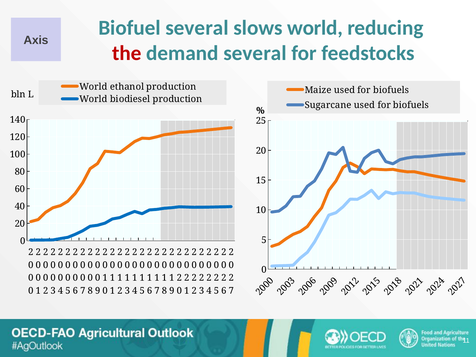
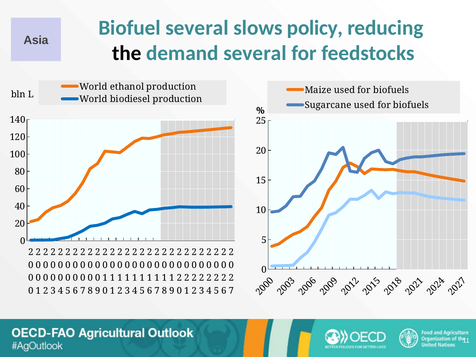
slows world: world -> policy
Axis: Axis -> Asia
the colour: red -> black
